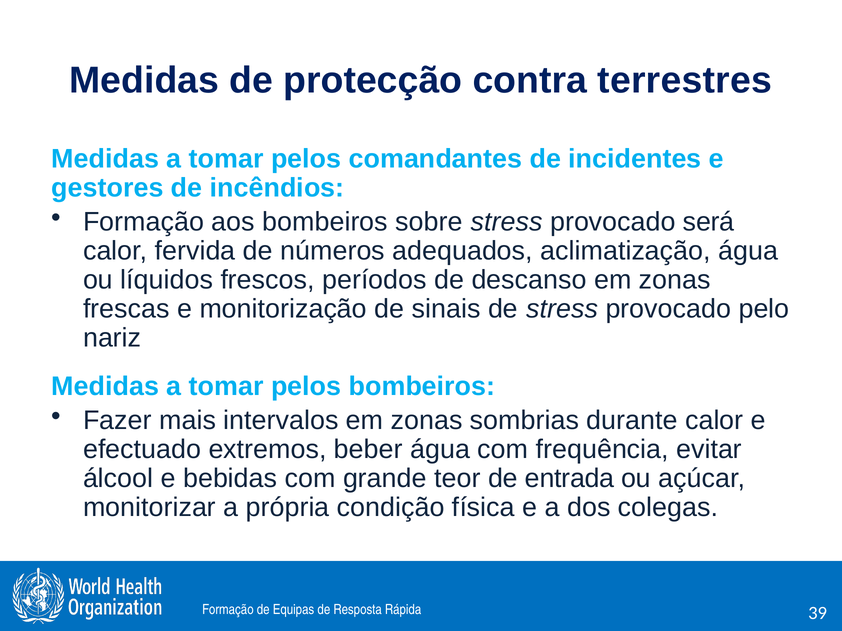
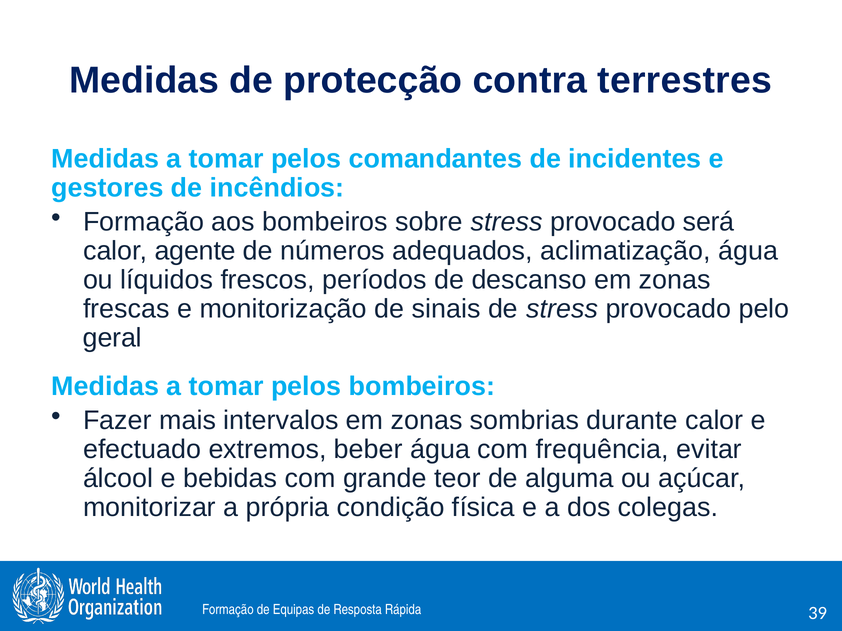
fervida: fervida -> agente
nariz: nariz -> geral
entrada: entrada -> alguma
